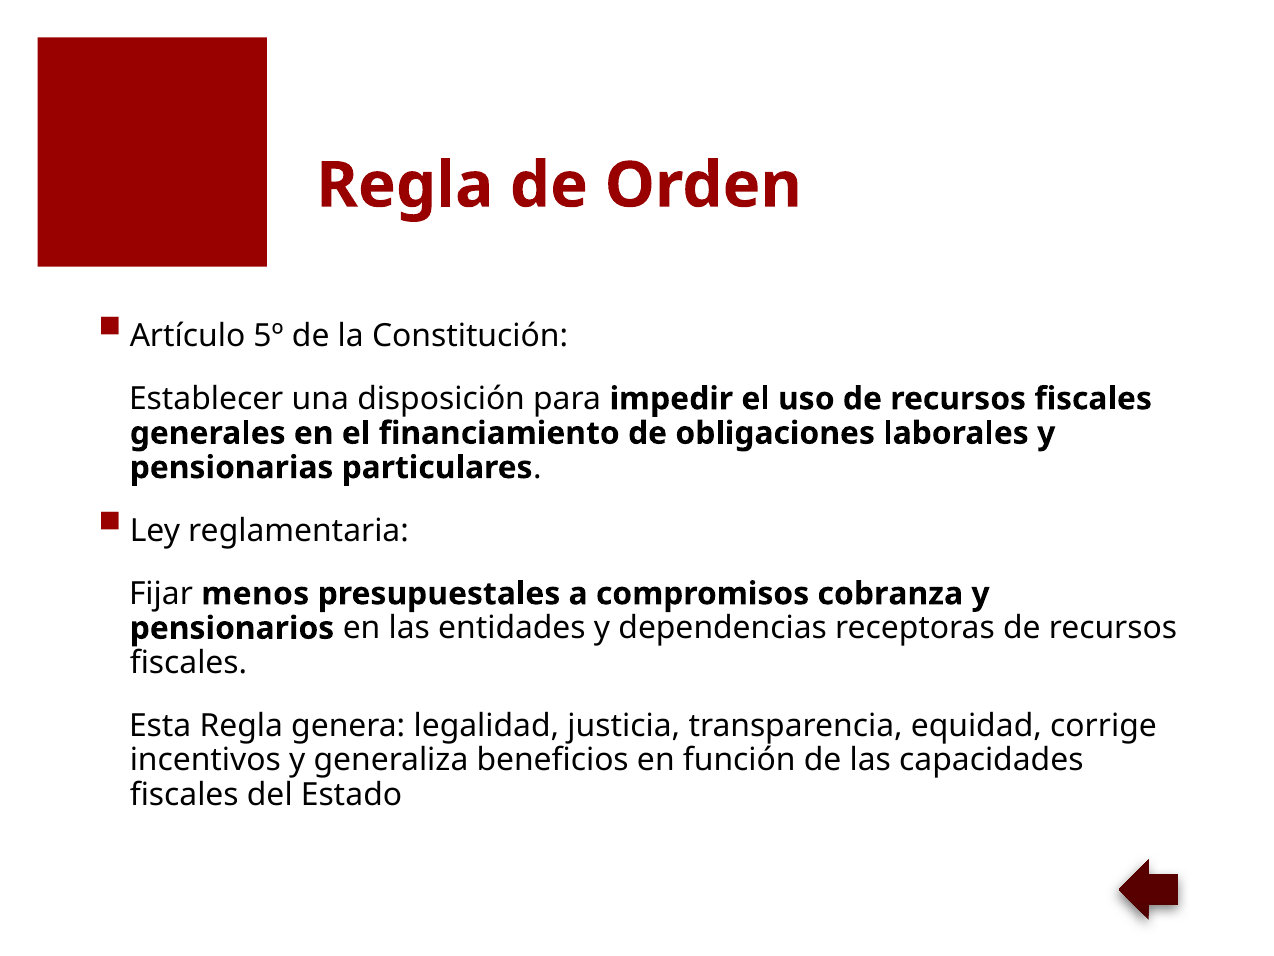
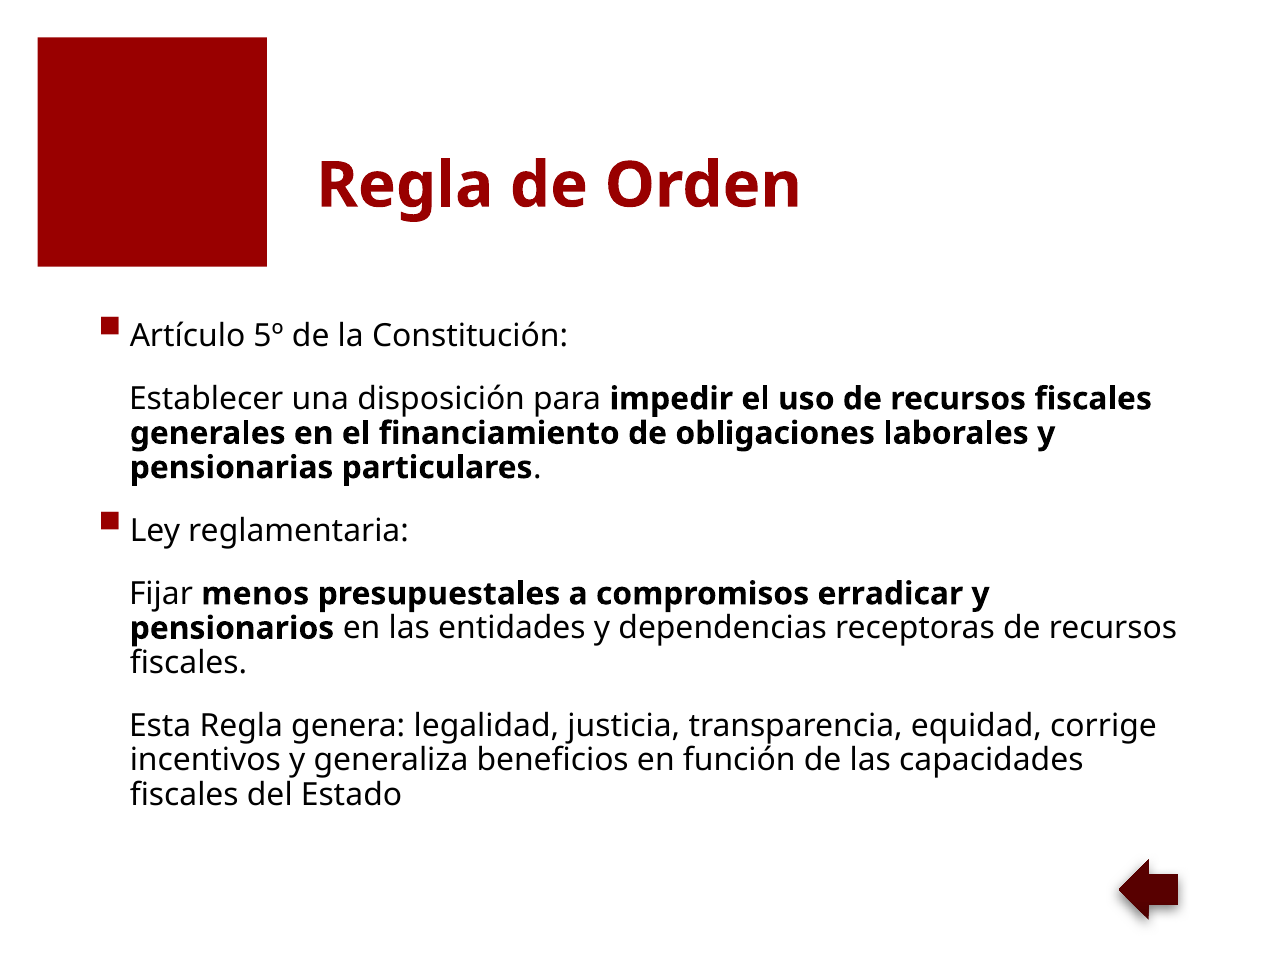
cobranza: cobranza -> erradicar
